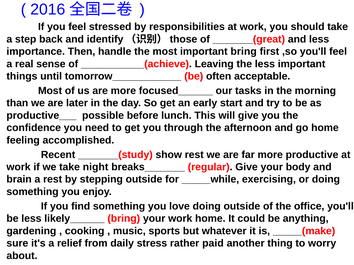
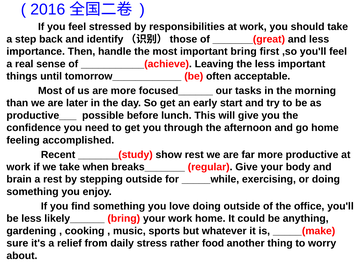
night: night -> when
paid: paid -> food
